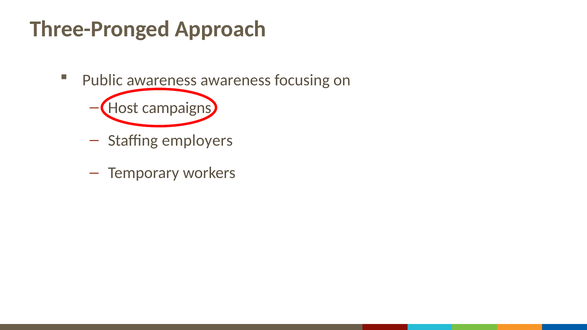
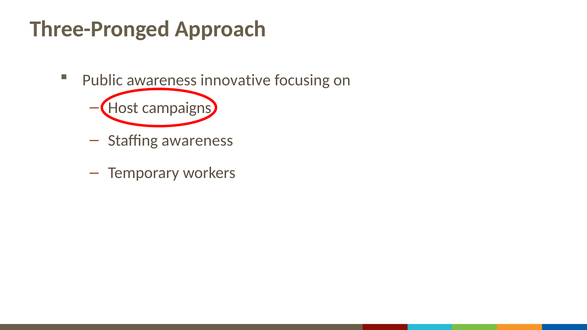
awareness at (236, 80): awareness -> innovative
Staffing employers: employers -> awareness
